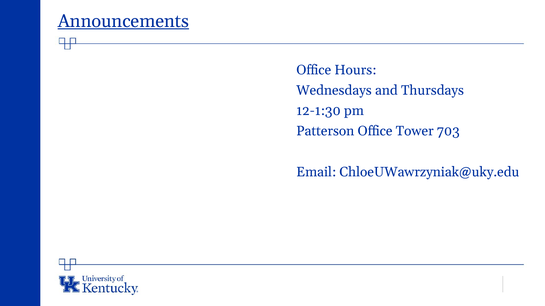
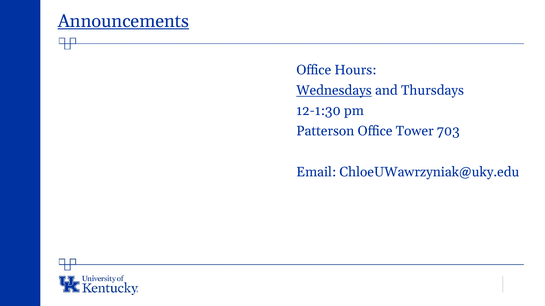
Wednesdays underline: none -> present
